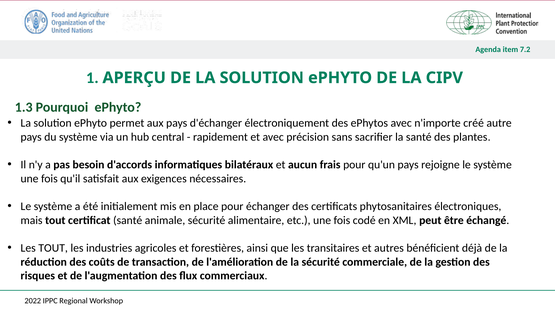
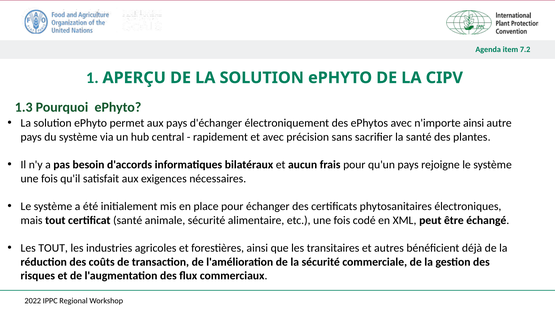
n'importe créé: créé -> ainsi
